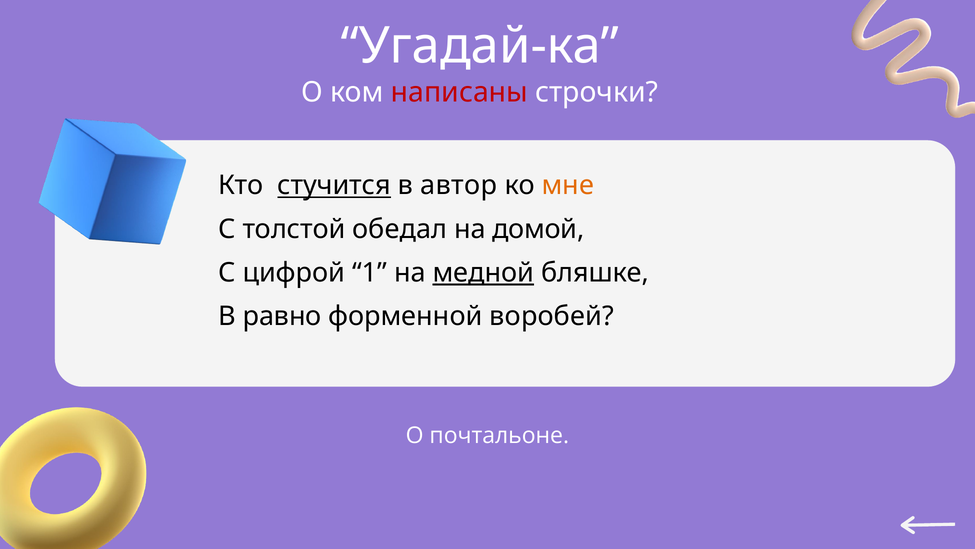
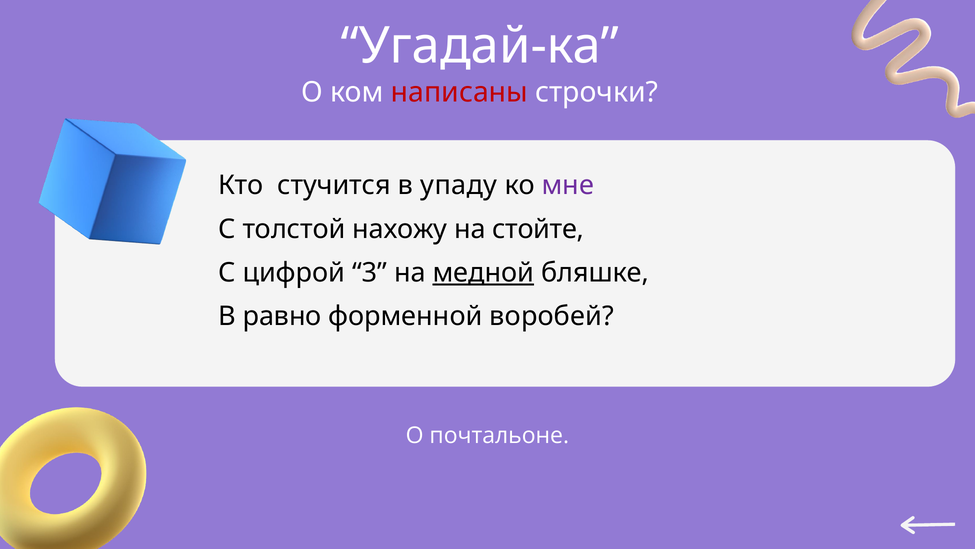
стучится underline: present -> none
автор: автор -> упаду
мне colour: orange -> purple
обедал: обедал -> нахожу
домой: домой -> стойте
1: 1 -> 3
